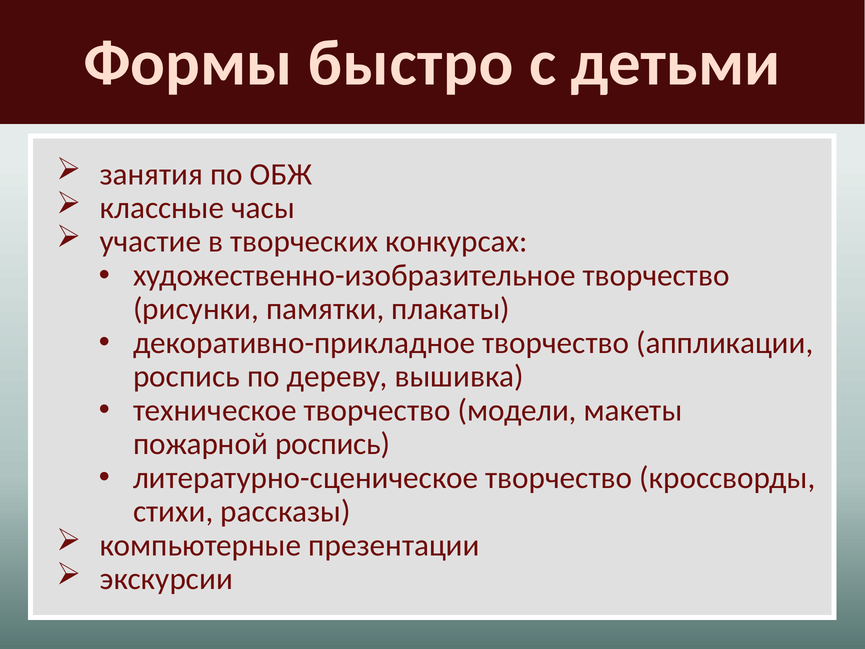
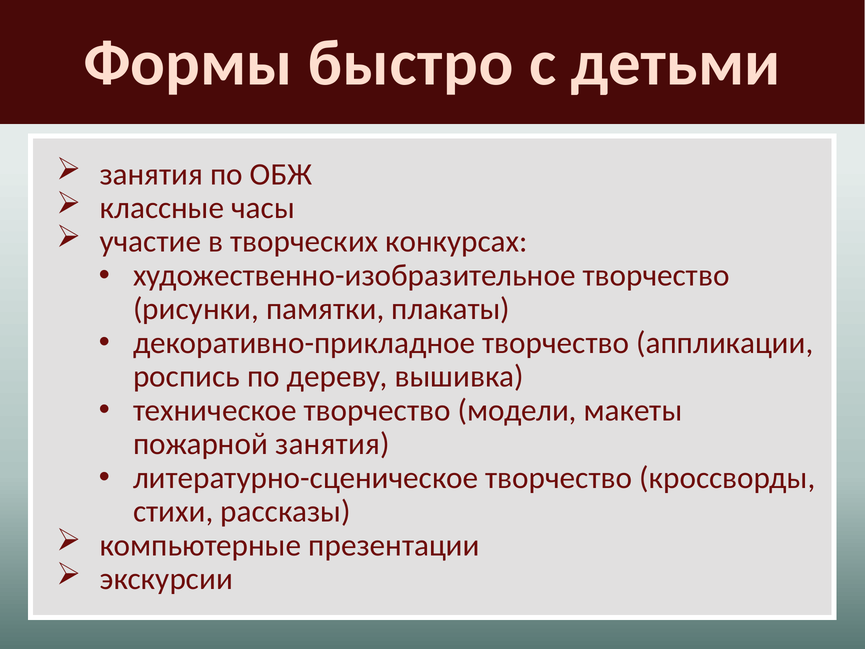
пожарной роспись: роспись -> занятия
